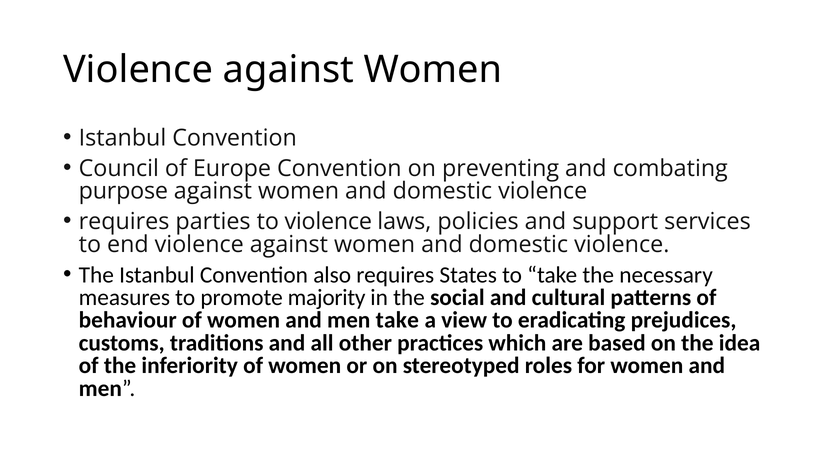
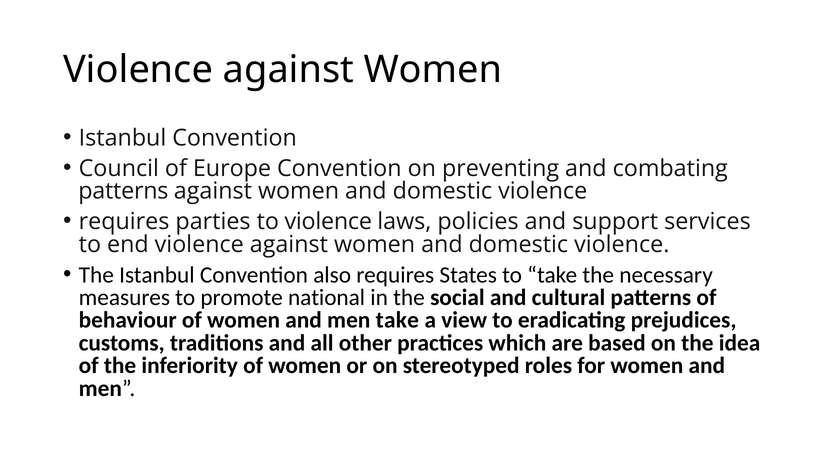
purpose at (123, 191): purpose -> patterns
majority: majority -> national
